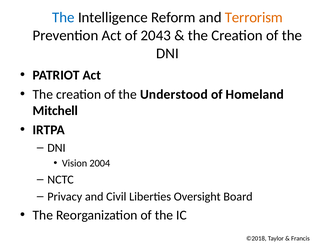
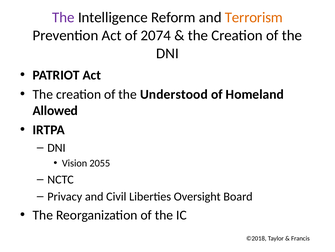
The at (63, 18) colour: blue -> purple
2043: 2043 -> 2074
Mitchell: Mitchell -> Allowed
2004: 2004 -> 2055
